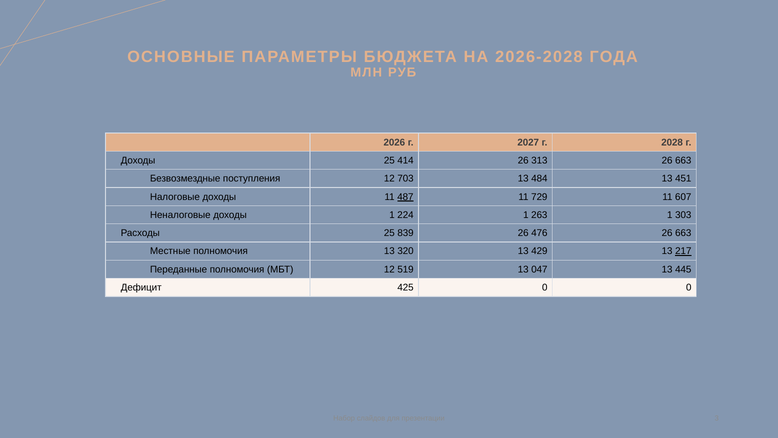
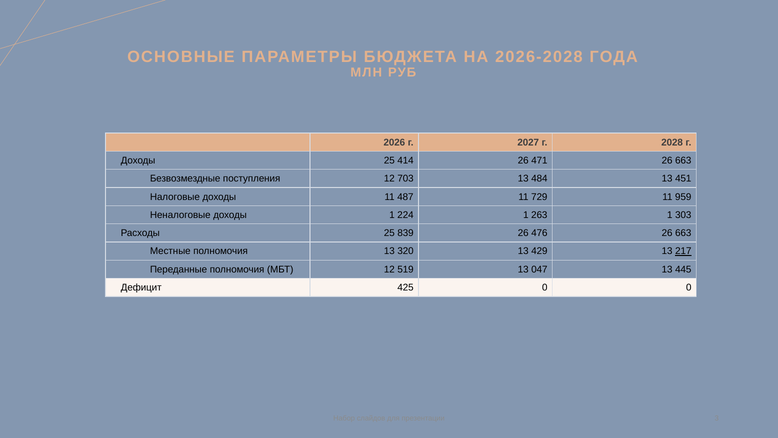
313: 313 -> 471
487 underline: present -> none
607: 607 -> 959
